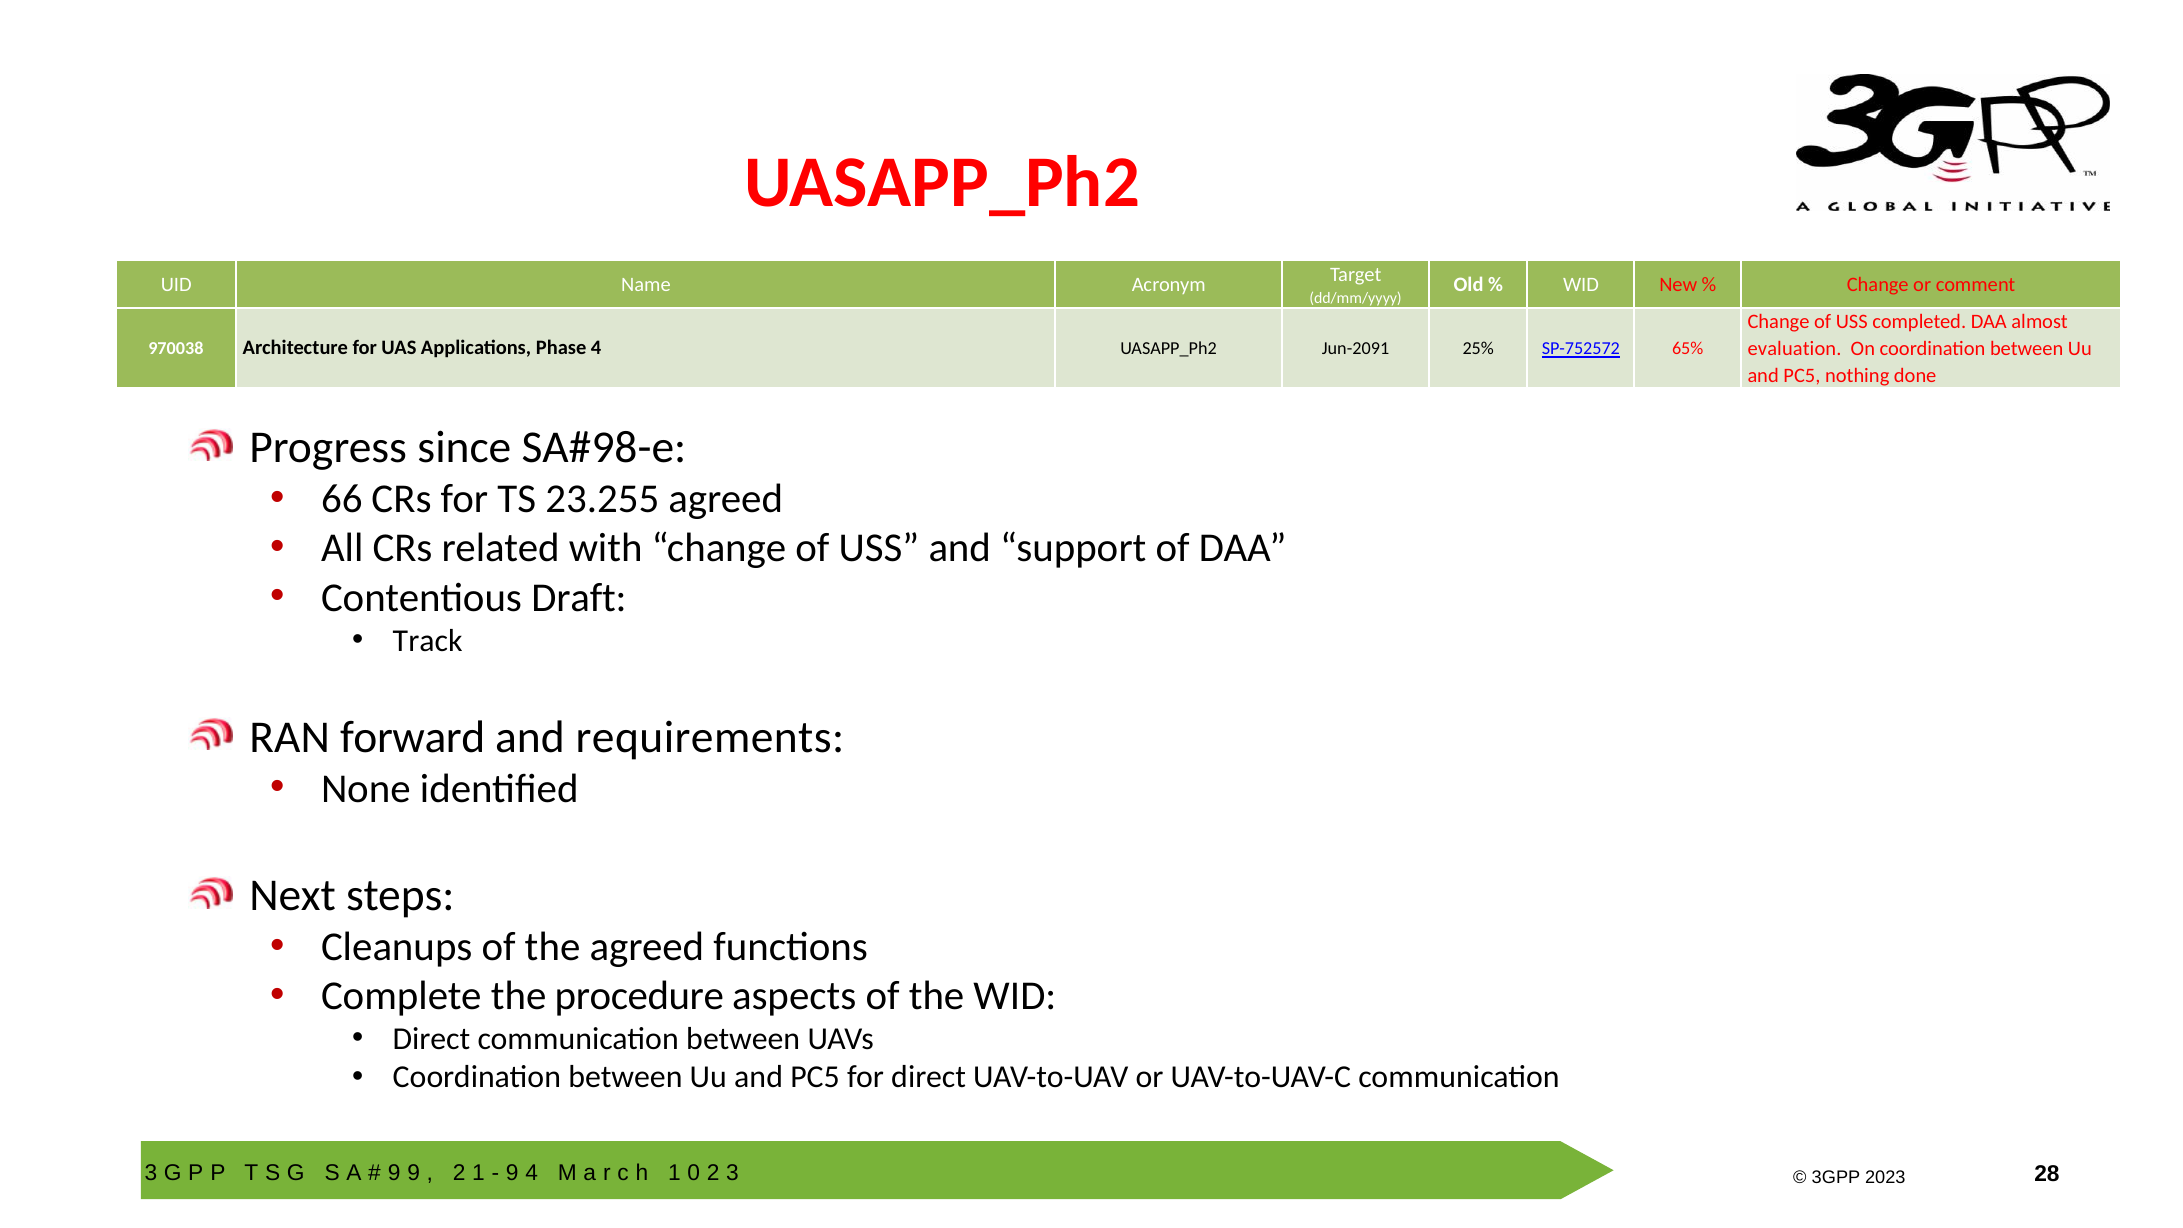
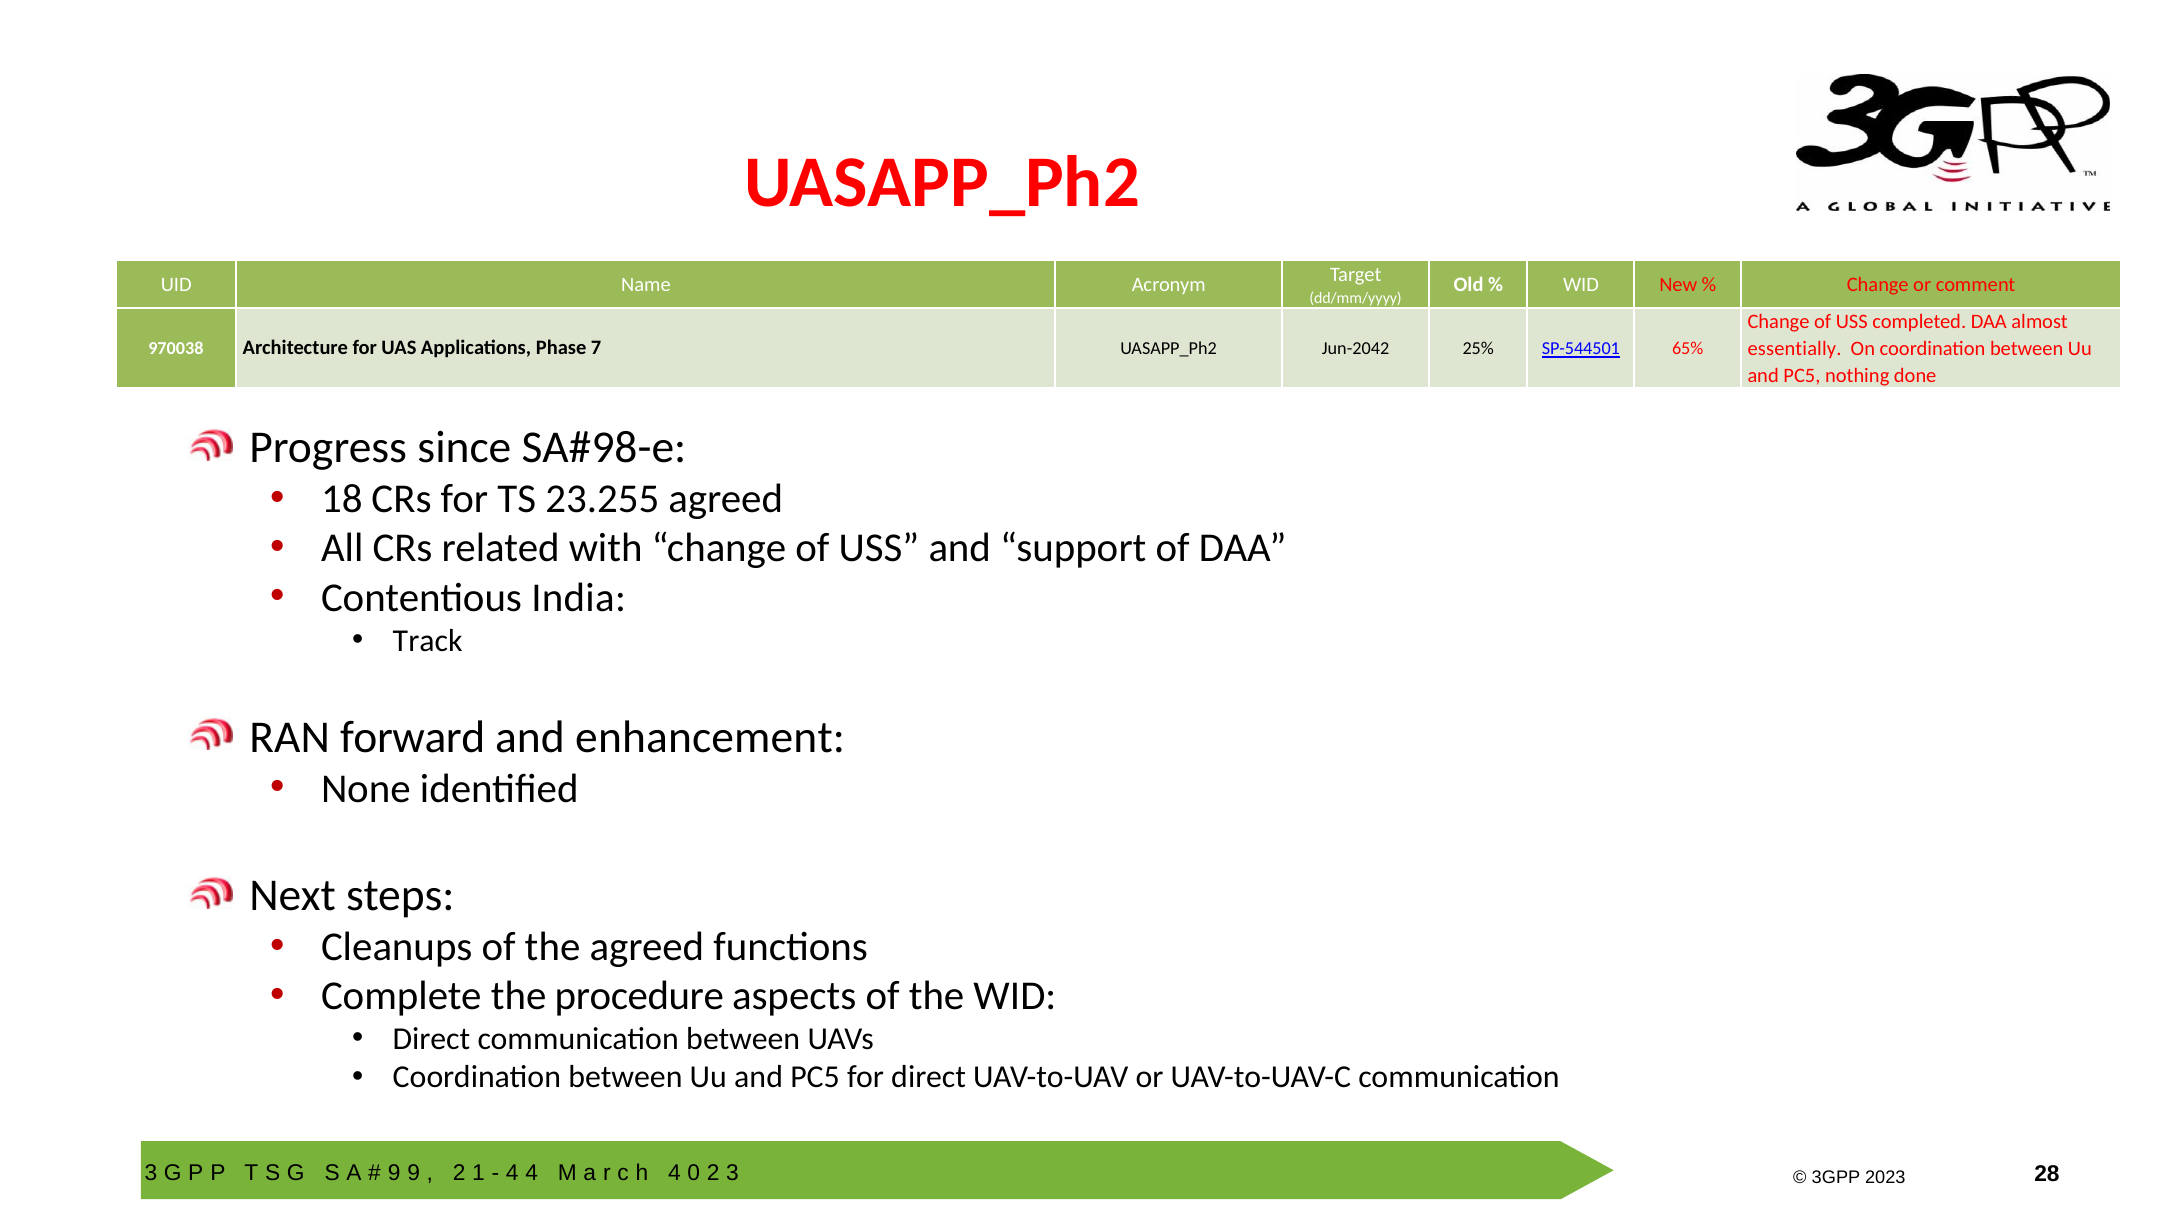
evaluation: evaluation -> essentially
Phase 4: 4 -> 7
Jun-2091: Jun-2091 -> Jun-2042
SP-752572: SP-752572 -> SP-544501
66: 66 -> 18
Draft: Draft -> India
requirements: requirements -> enhancement
9 at (512, 1173): 9 -> 4
1 at (674, 1173): 1 -> 4
